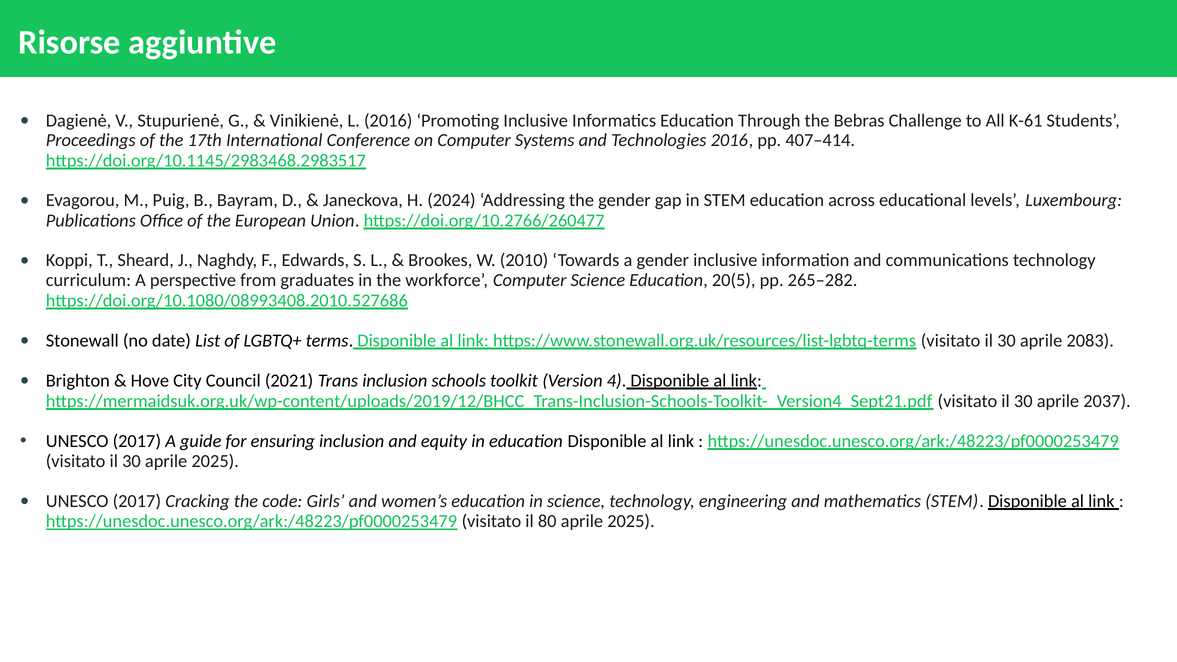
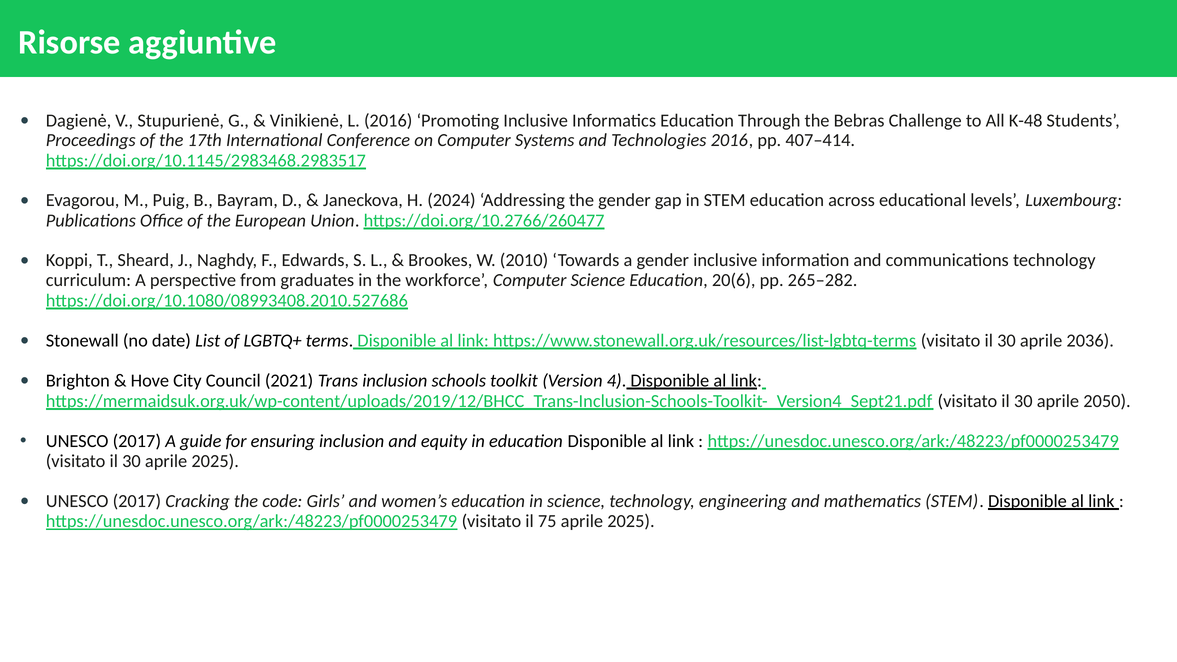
K-61: K-61 -> K-48
20(5: 20(5 -> 20(6
2083: 2083 -> 2036
2037: 2037 -> 2050
80: 80 -> 75
